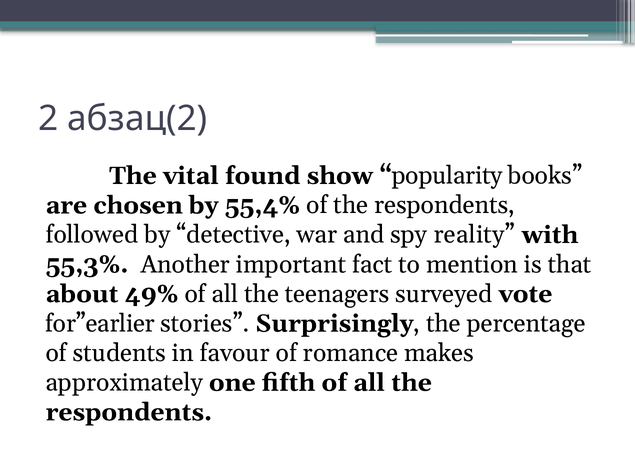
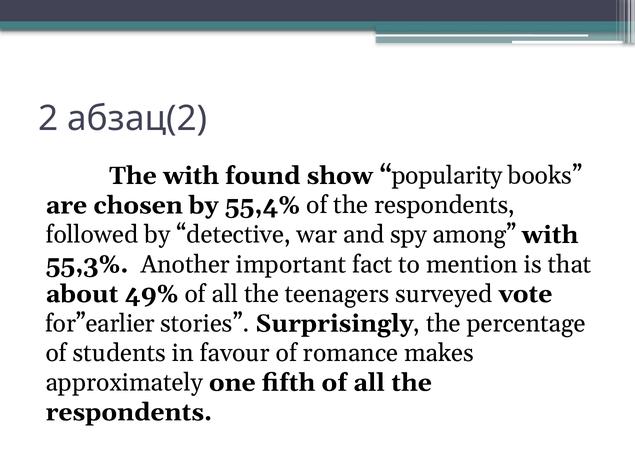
The vital: vital -> with
reality: reality -> among
